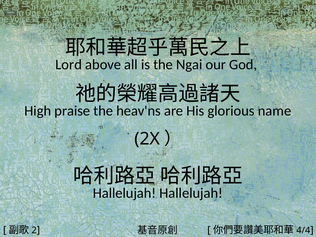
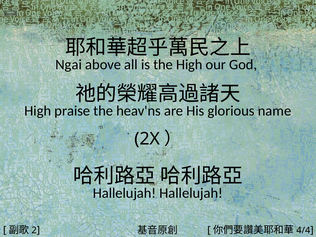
Lord: Lord -> Ngai
the Ngai: Ngai -> High
